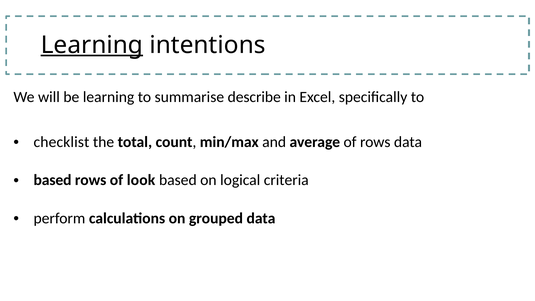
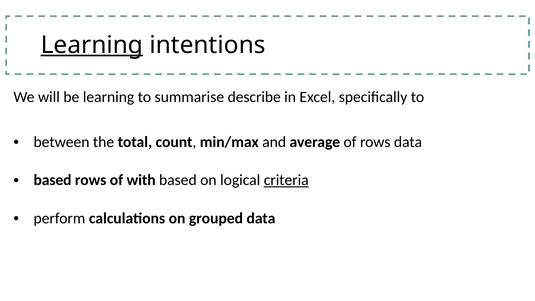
checklist: checklist -> between
look: look -> with
criteria underline: none -> present
